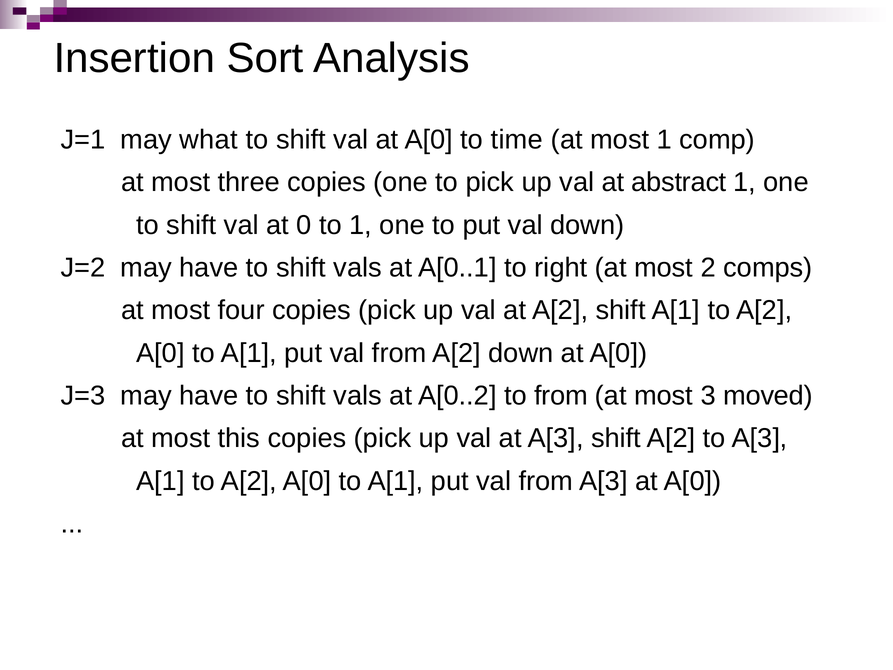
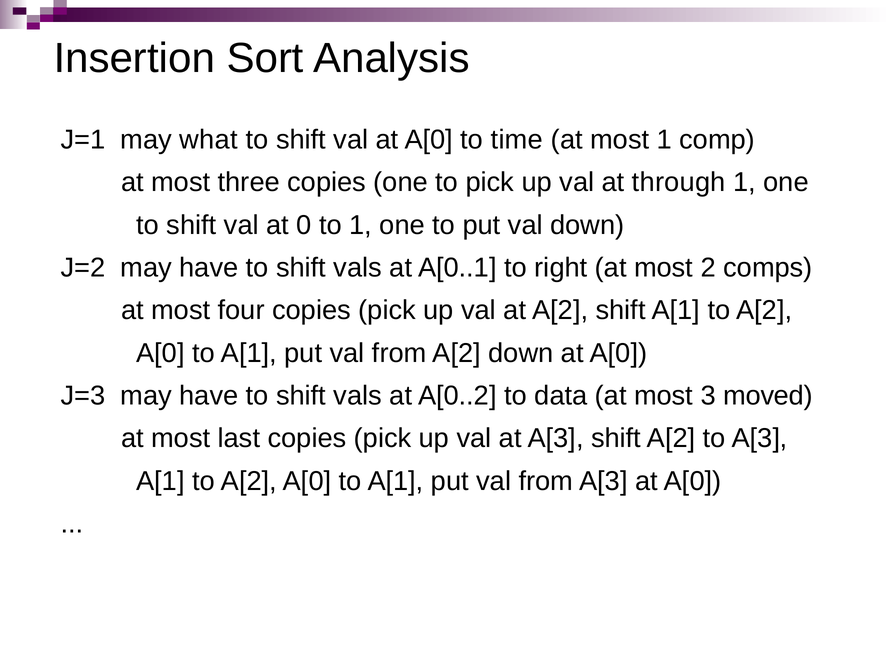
abstract: abstract -> through
to from: from -> data
this: this -> last
